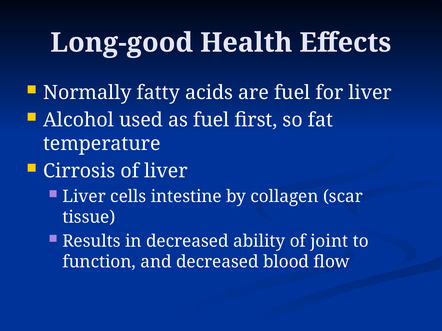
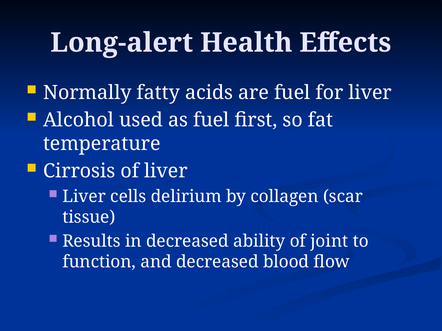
Long-good: Long-good -> Long-alert
intestine: intestine -> delirium
